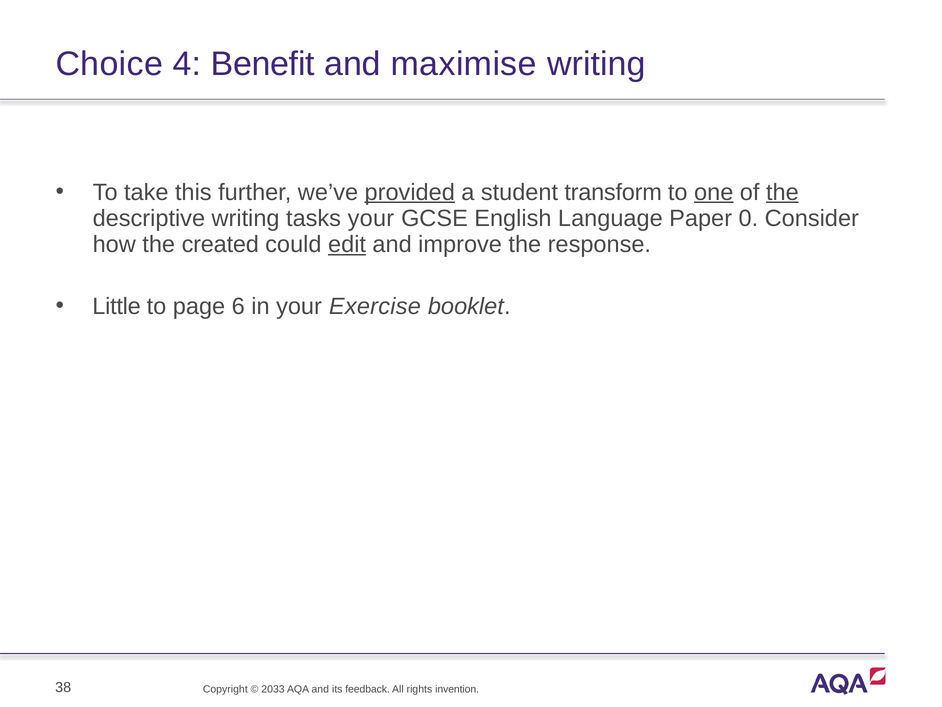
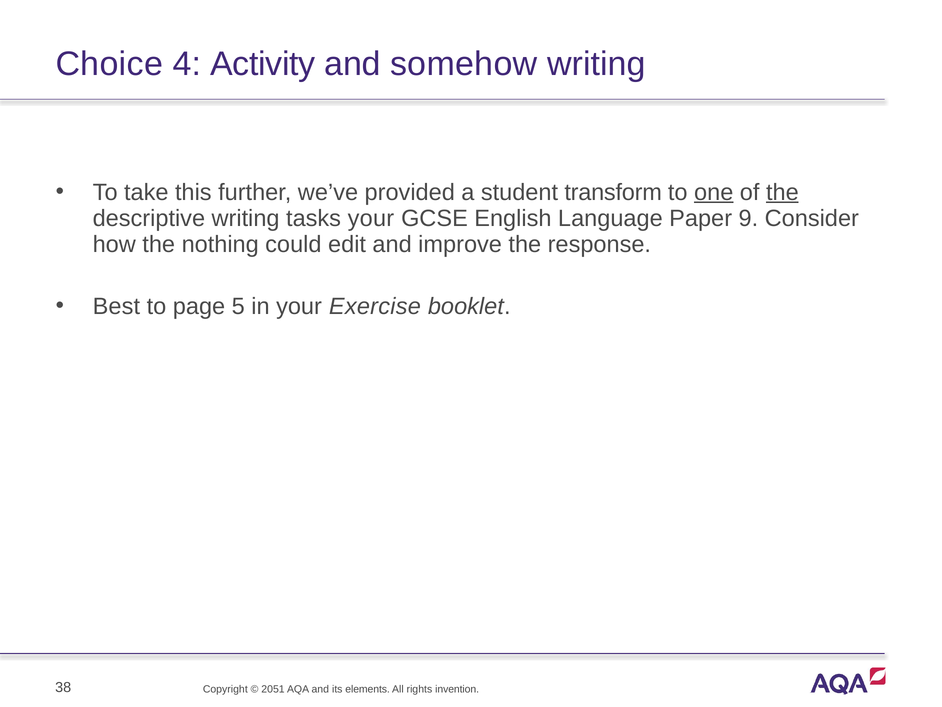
Benefit: Benefit -> Activity
maximise: maximise -> somehow
provided underline: present -> none
0: 0 -> 9
created: created -> nothing
edit underline: present -> none
Little: Little -> Best
6: 6 -> 5
2033: 2033 -> 2051
feedback: feedback -> elements
